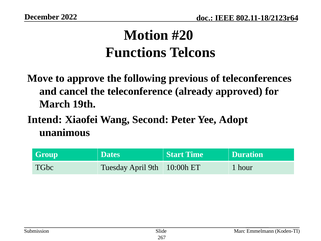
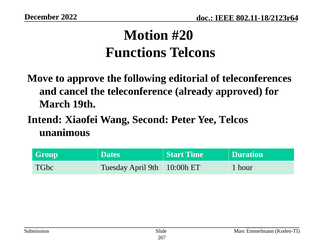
previous: previous -> editorial
Adopt: Adopt -> Telcos
